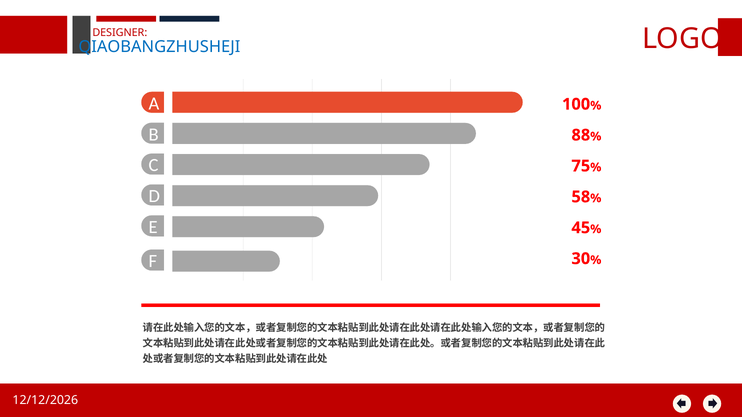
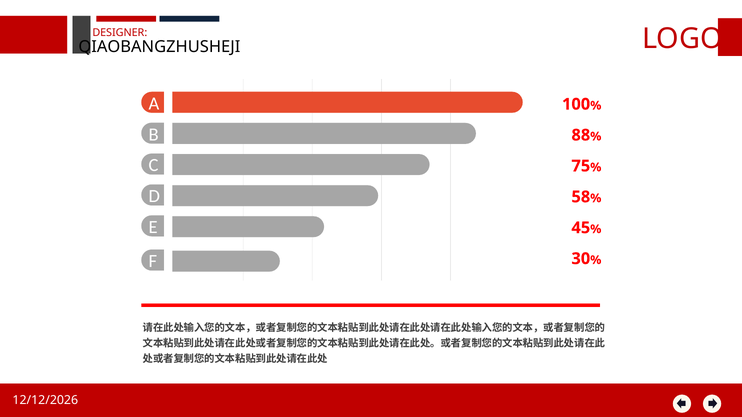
QIAOBANGZHUSHEJI colour: blue -> black
